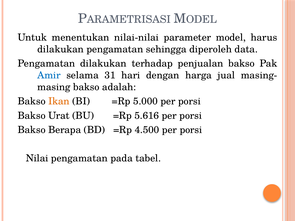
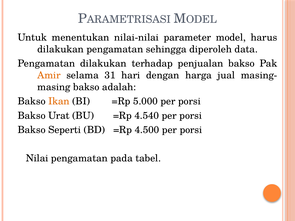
Amir colour: blue -> orange
5.616: 5.616 -> 4.540
Berapa: Berapa -> Seperti
